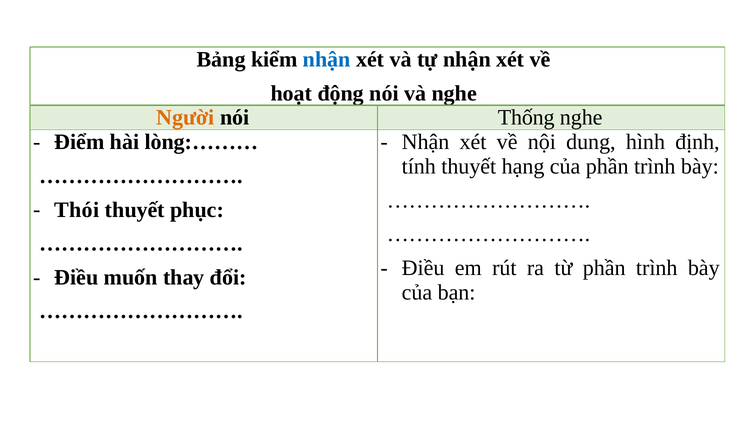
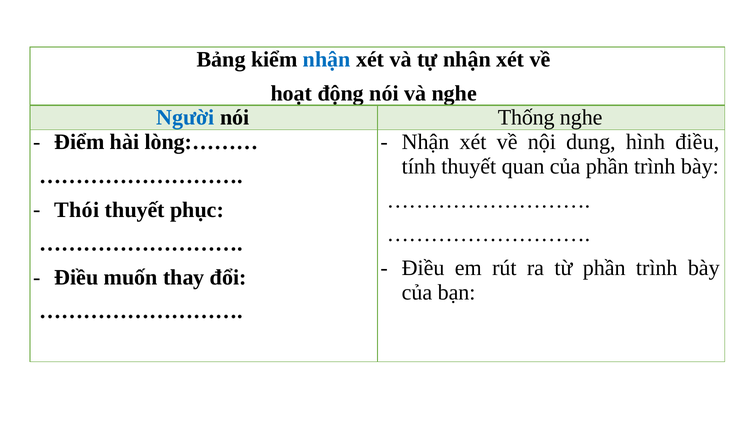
Người colour: orange -> blue
hình định: định -> điều
hạng: hạng -> quan
